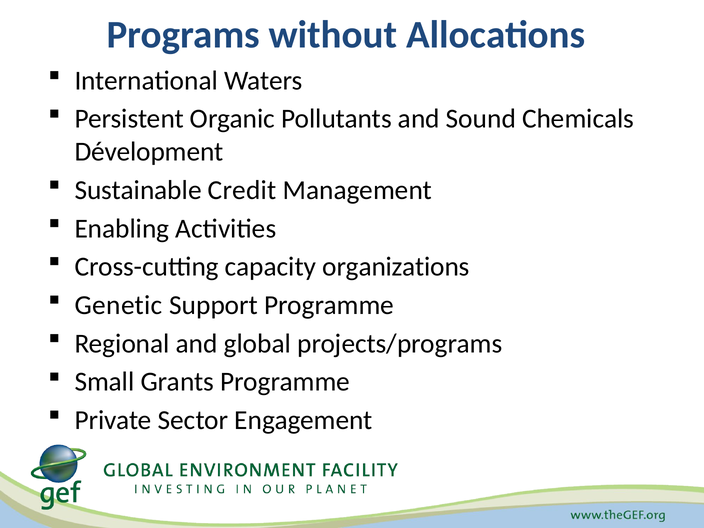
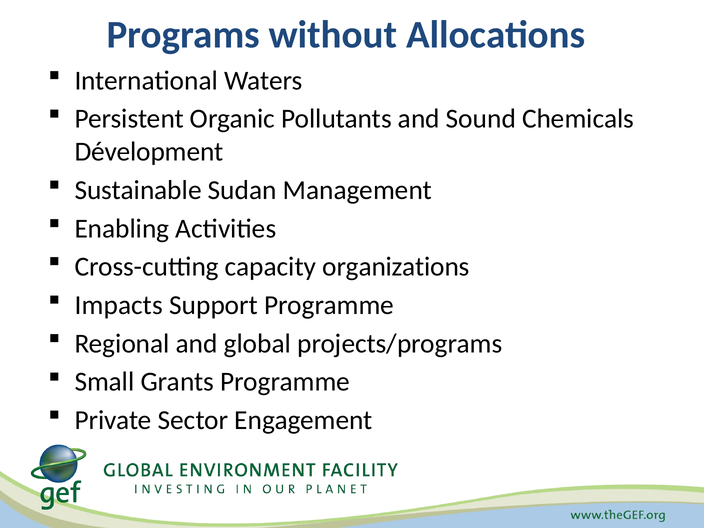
Credit: Credit -> Sudan
Genetic: Genetic -> Impacts
